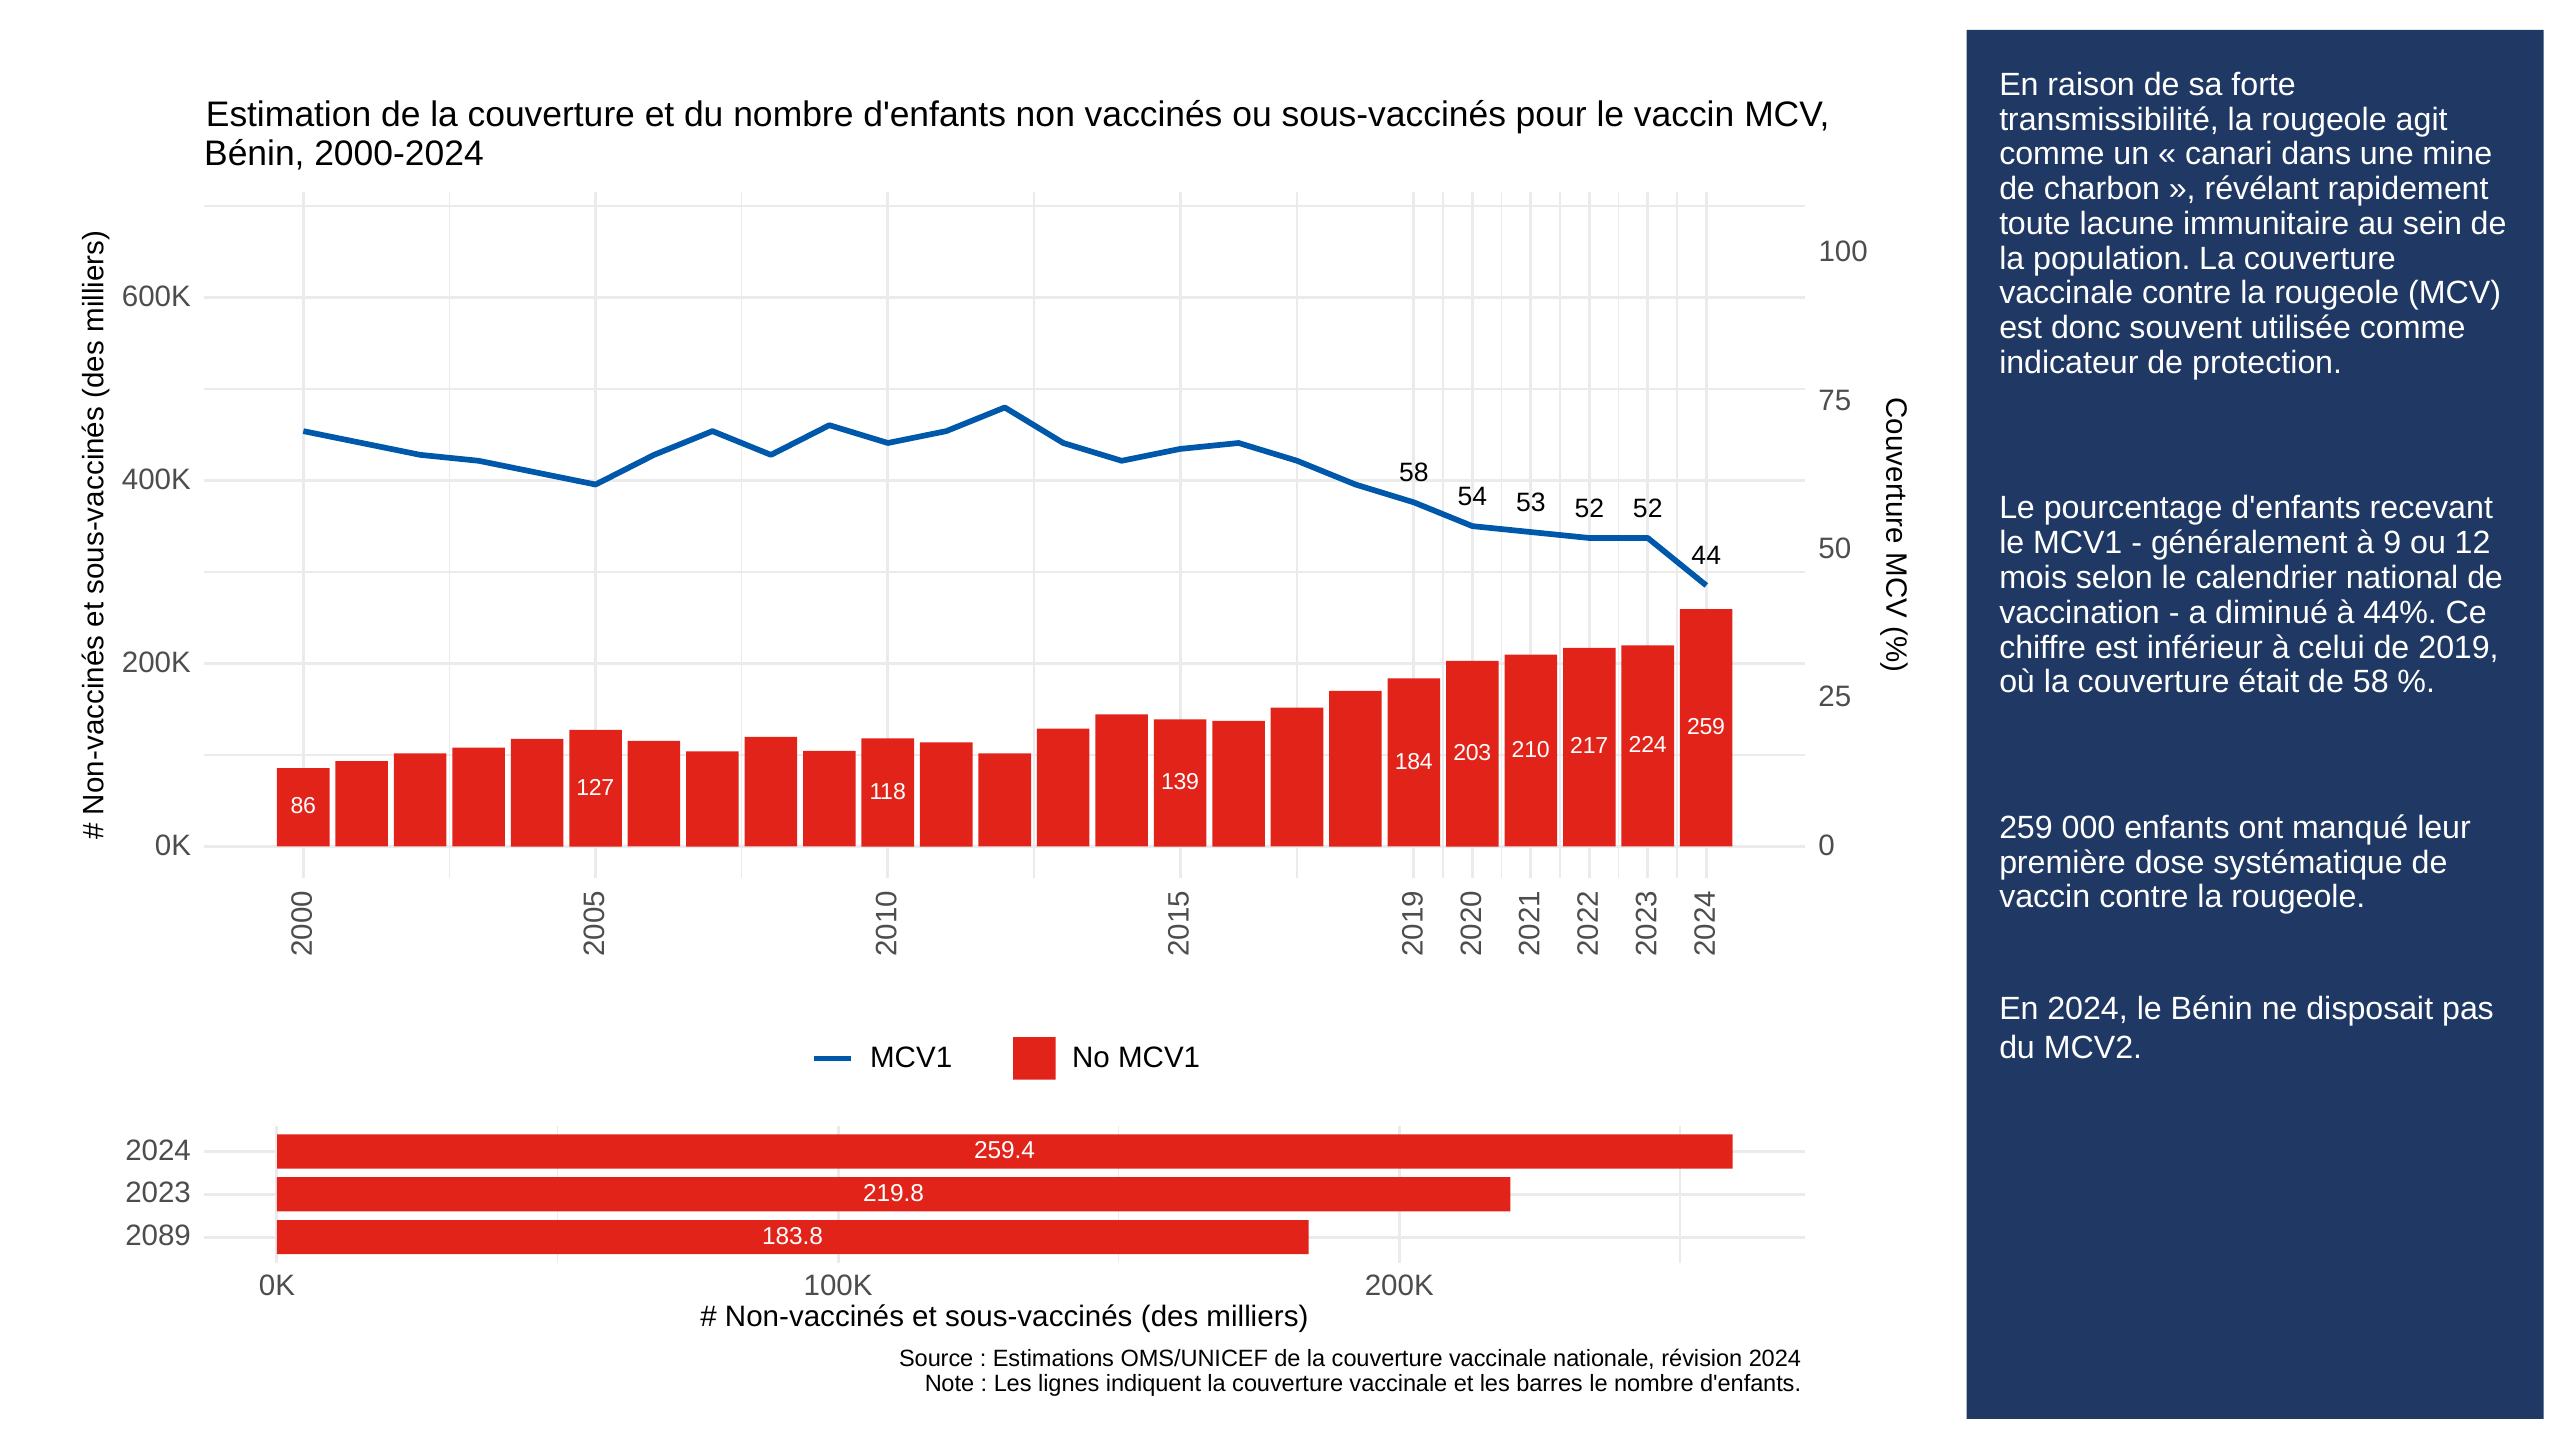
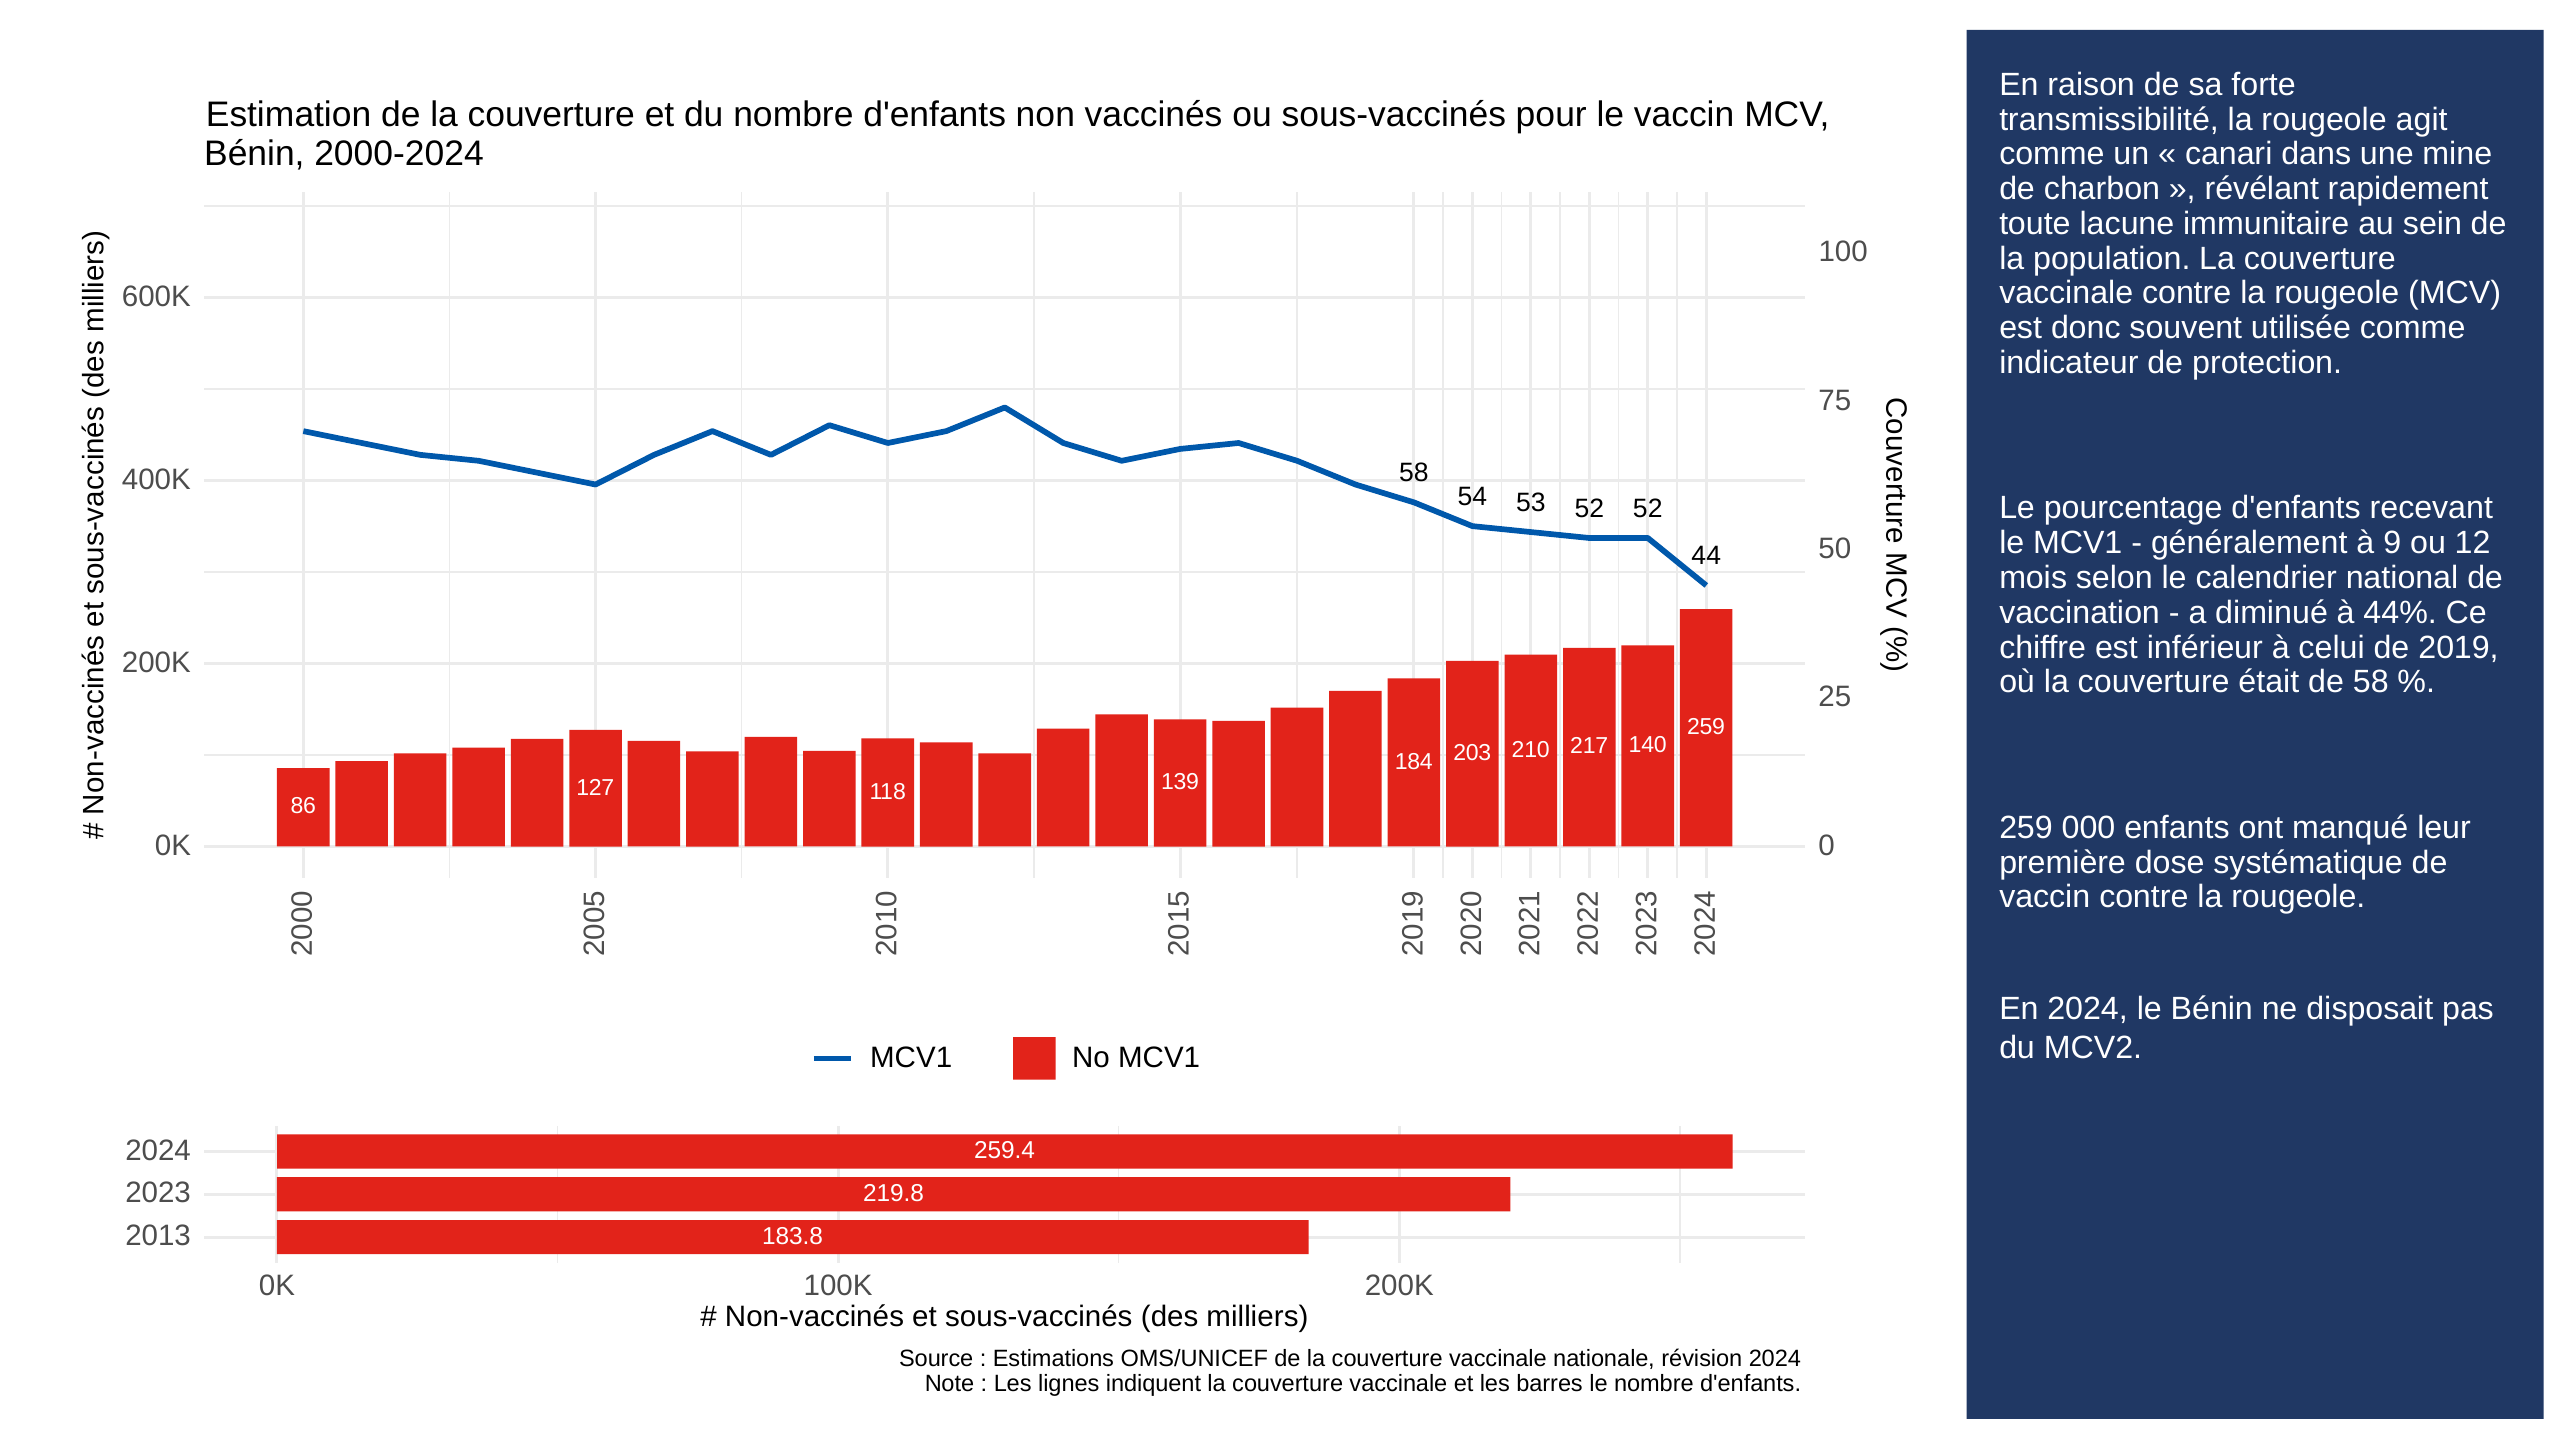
224: 224 -> 140
2089: 2089 -> 2013
